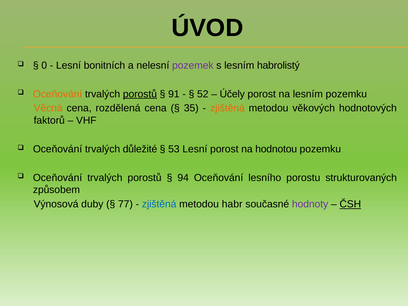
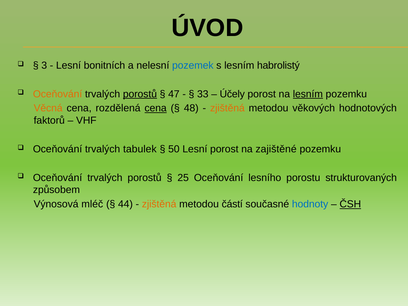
0: 0 -> 3
pozemek colour: purple -> blue
91: 91 -> 47
52: 52 -> 33
lesním at (308, 94) underline: none -> present
cena at (156, 108) underline: none -> present
35: 35 -> 48
důležité: důležité -> tabulek
53: 53 -> 50
hodnotou: hodnotou -> zajištěné
94: 94 -> 25
duby: duby -> mléč
77: 77 -> 44
zjištěná at (159, 204) colour: blue -> orange
habr: habr -> částí
hodnoty colour: purple -> blue
